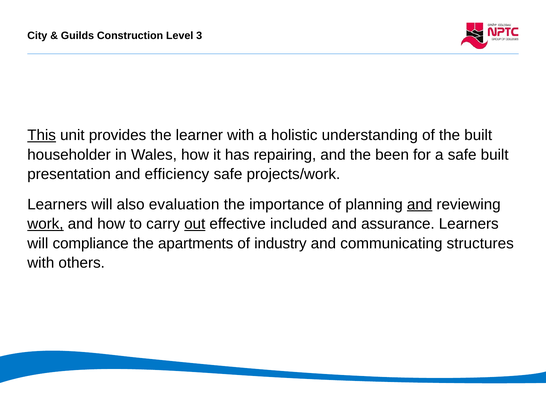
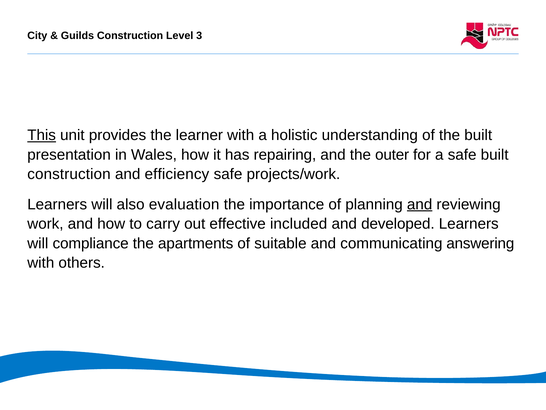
householder: householder -> presentation
been: been -> outer
presentation at (69, 174): presentation -> construction
work underline: present -> none
out underline: present -> none
assurance: assurance -> developed
industry: industry -> suitable
structures: structures -> answering
